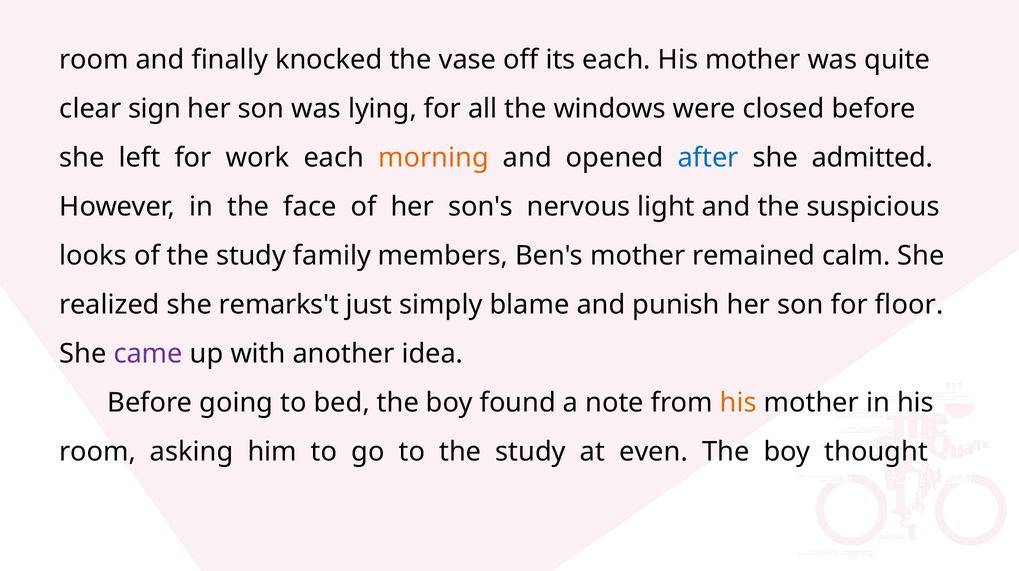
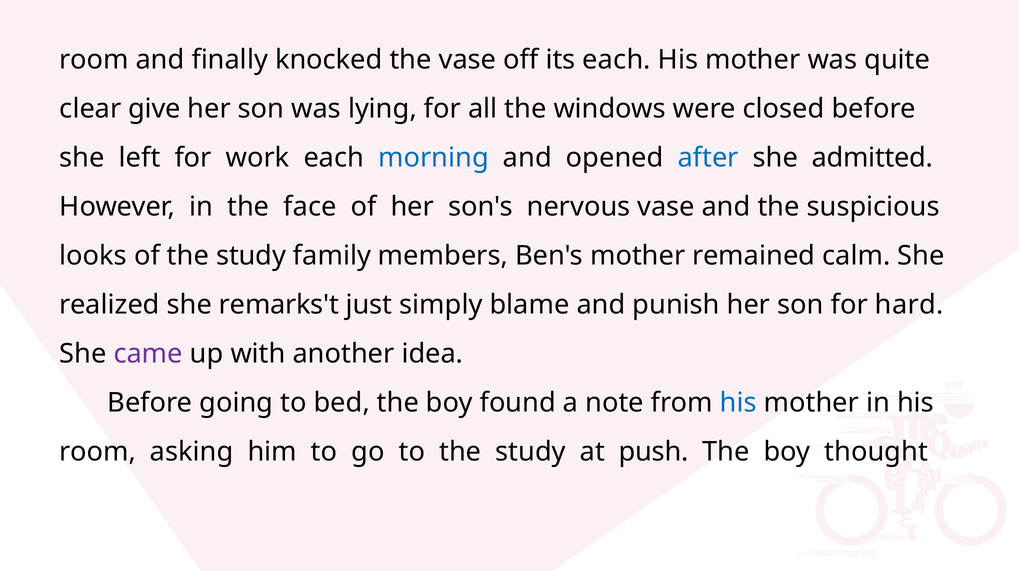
sign: sign -> give
morning colour: orange -> blue
nervous light: light -> vase
floor: floor -> hard
his at (738, 403) colour: orange -> blue
even: even -> push
